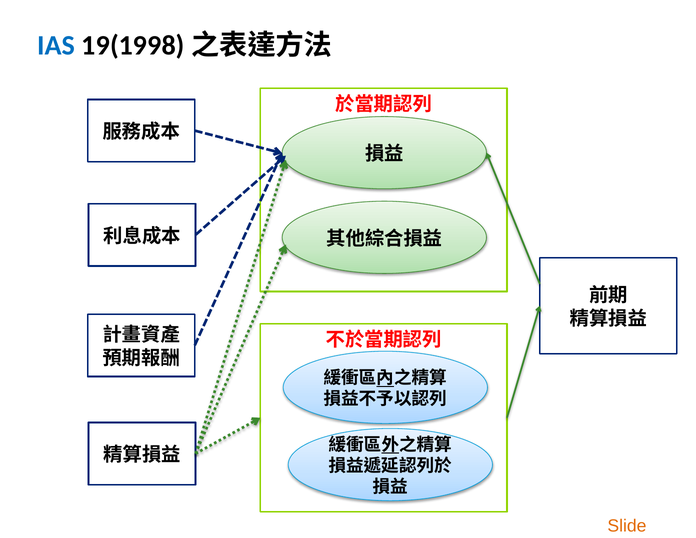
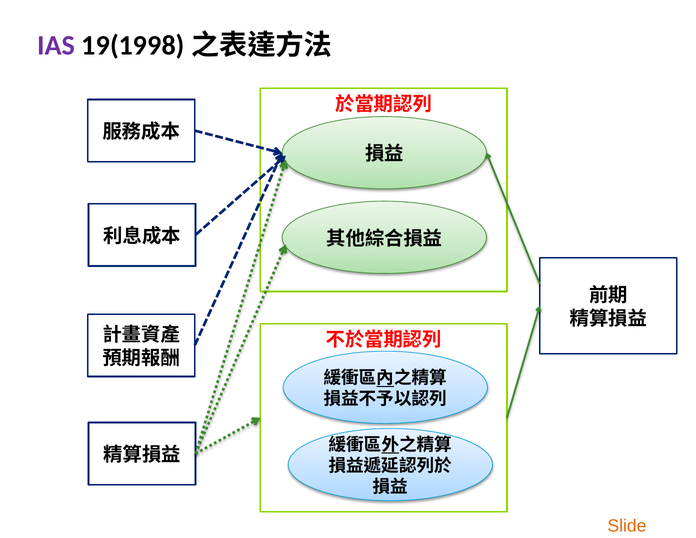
IAS colour: blue -> purple
